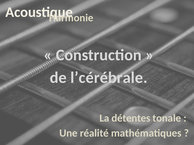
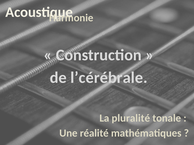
détentes: détentes -> pluralité
